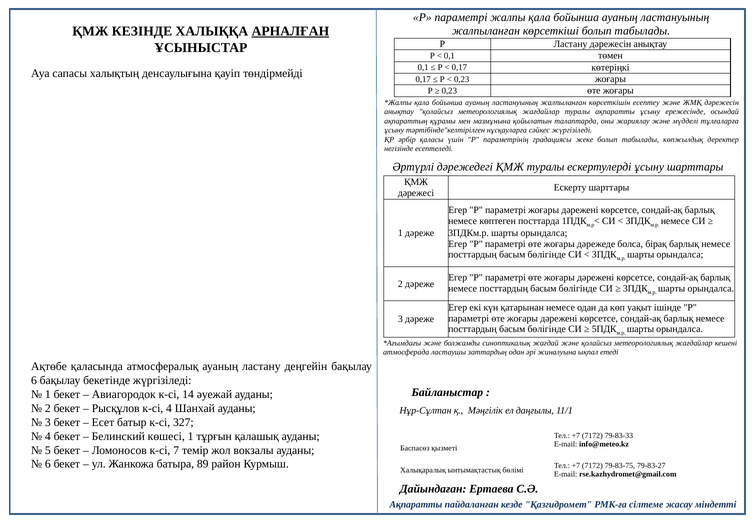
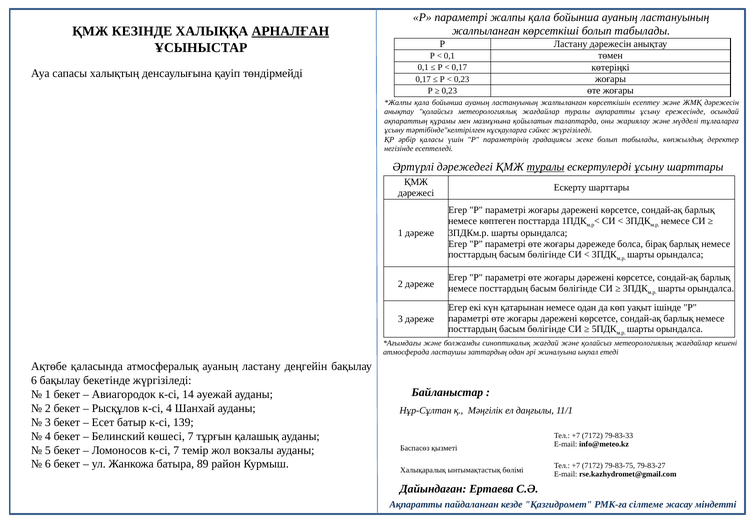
туралы at (546, 167) underline: none -> present
327: 327 -> 139
көшесі 1: 1 -> 7
